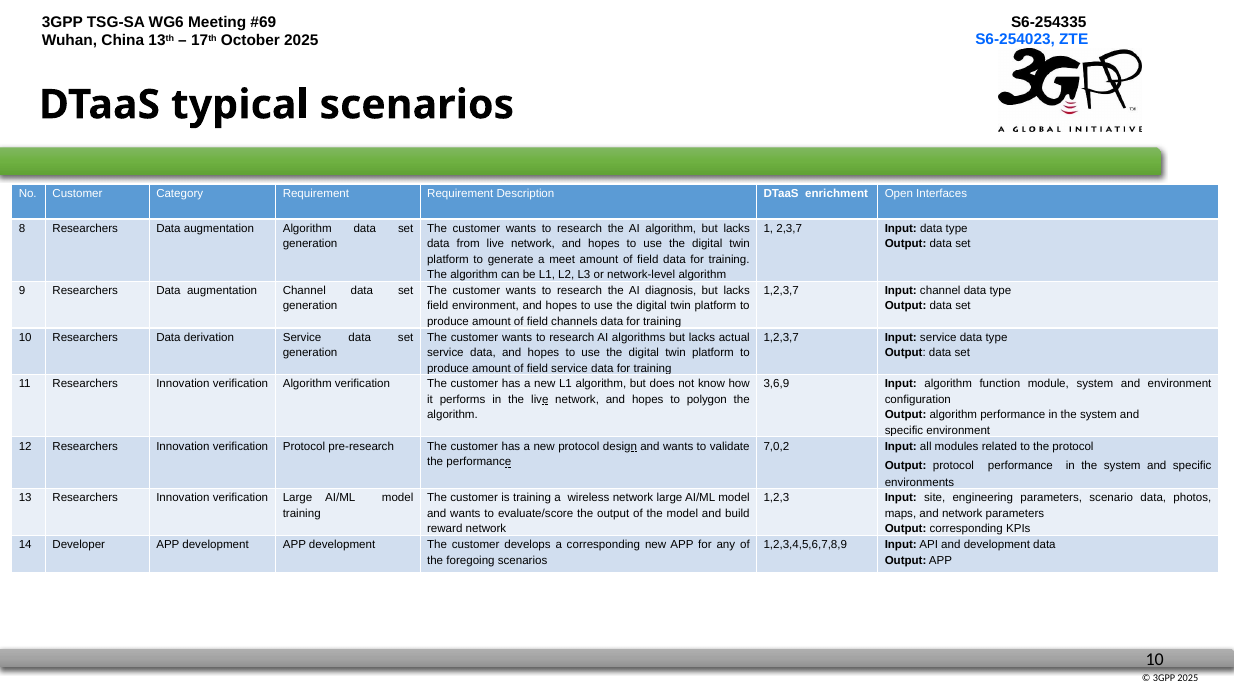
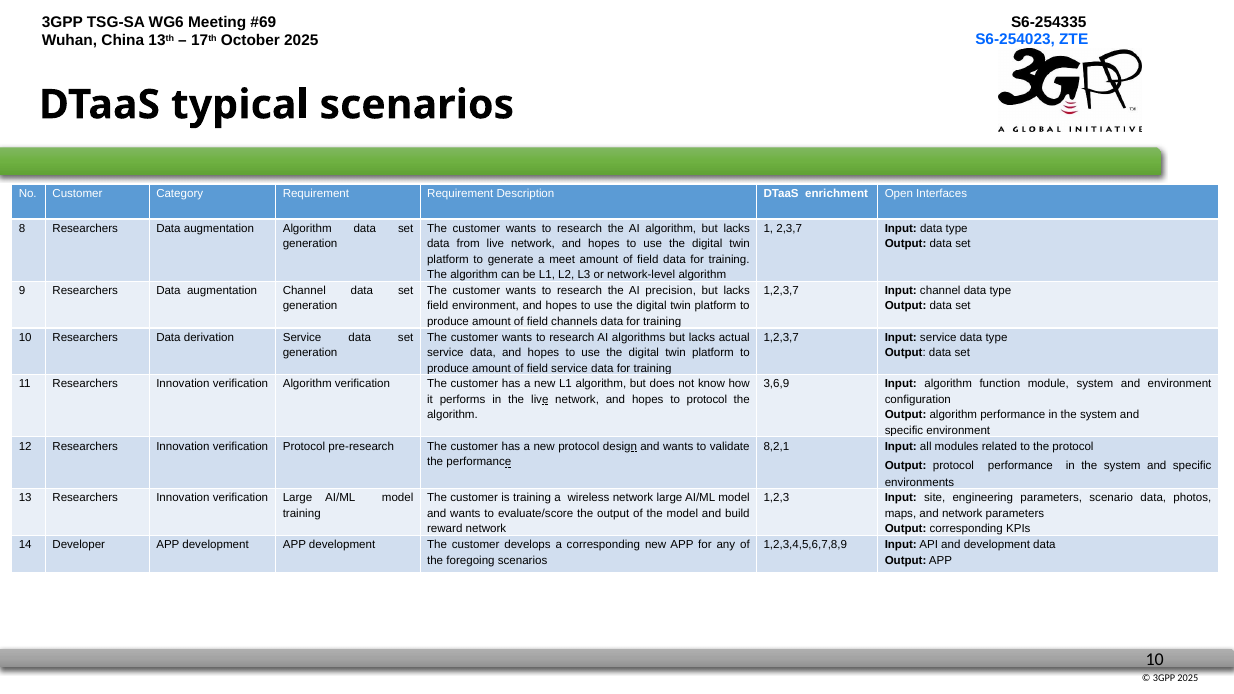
diagnosis: diagnosis -> precision
to polygon: polygon -> protocol
7,0,2: 7,0,2 -> 8,2,1
